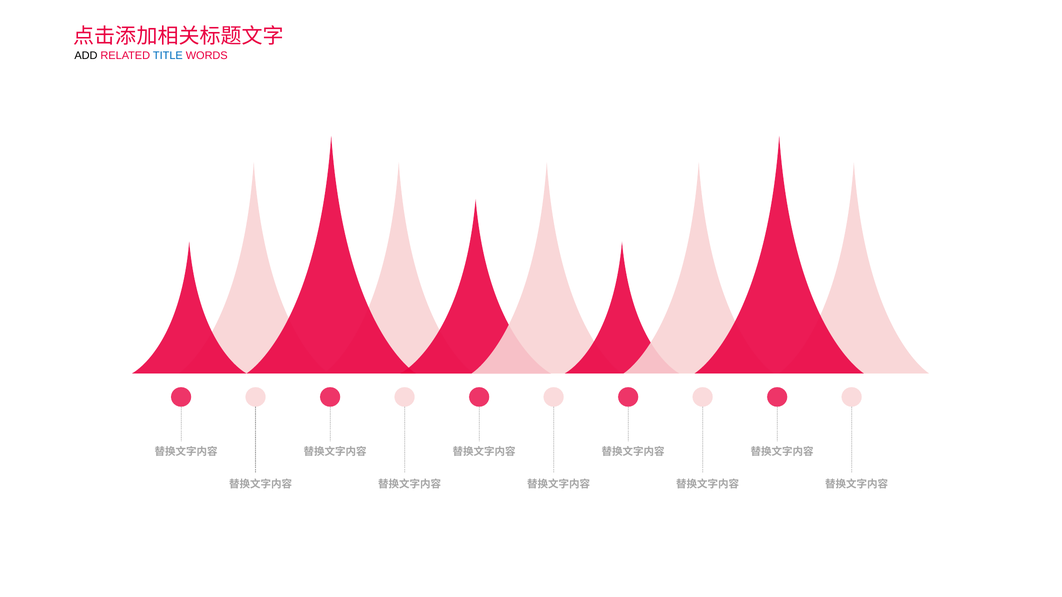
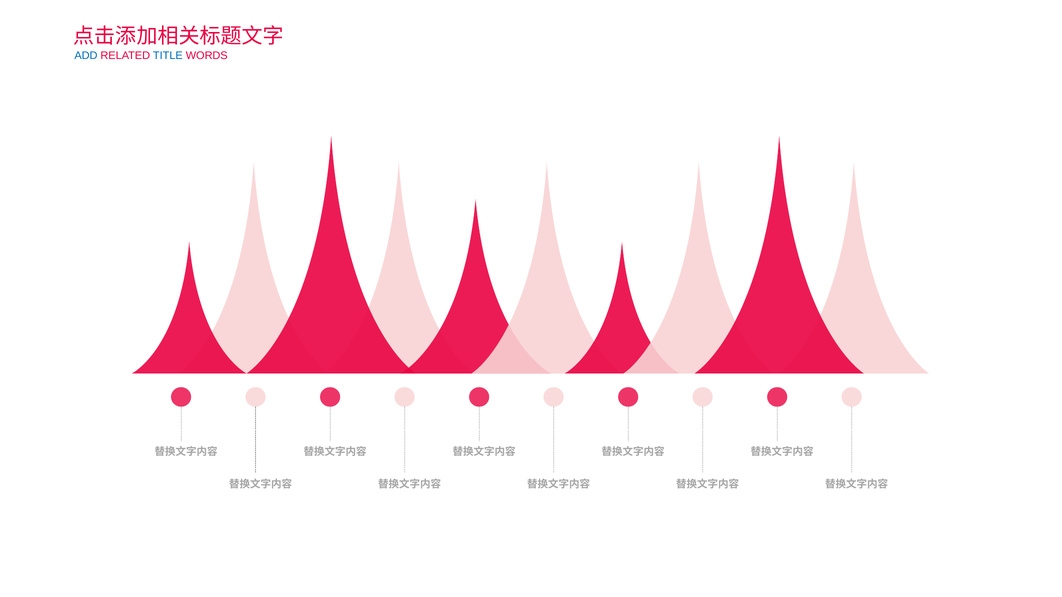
ADD colour: black -> blue
